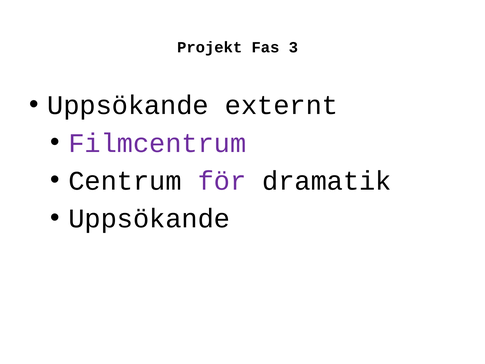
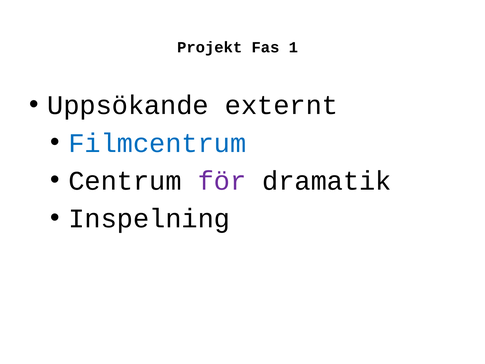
3: 3 -> 1
Filmcentrum colour: purple -> blue
Uppsökande at (149, 218): Uppsökande -> Inspelning
